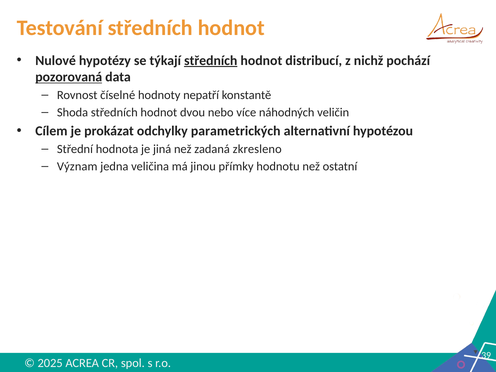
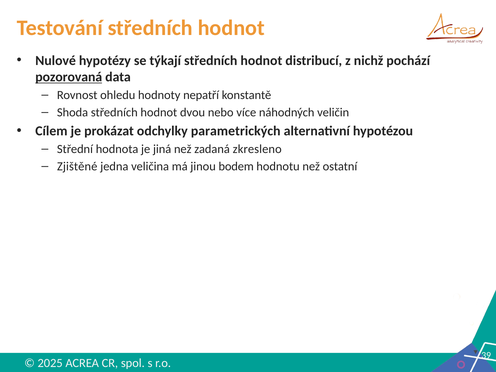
středních at (211, 61) underline: present -> none
číselné: číselné -> ohledu
Význam: Význam -> Zjištěné
přímky: přímky -> bodem
